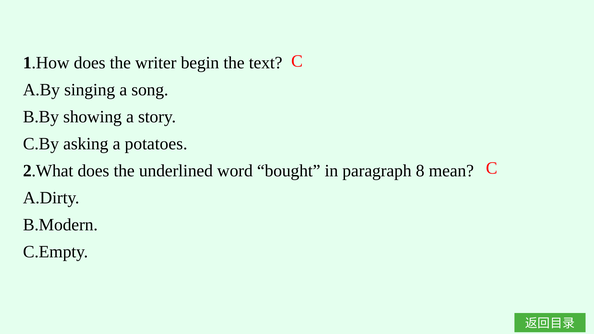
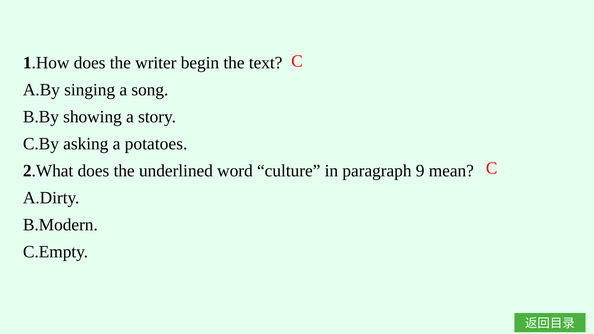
bought: bought -> culture
8: 8 -> 9
